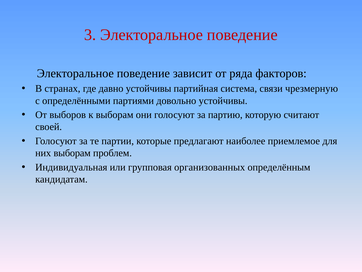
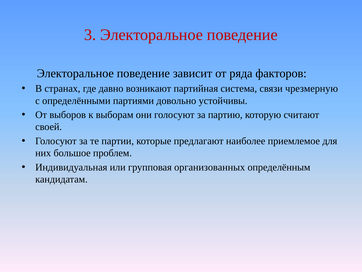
давно устойчивы: устойчивы -> возникают
них выборам: выборам -> большое
